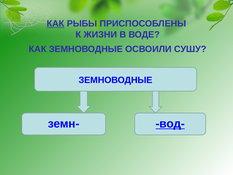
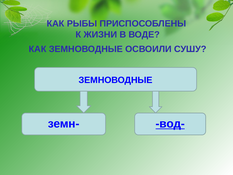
КАК at (56, 24) underline: present -> none
